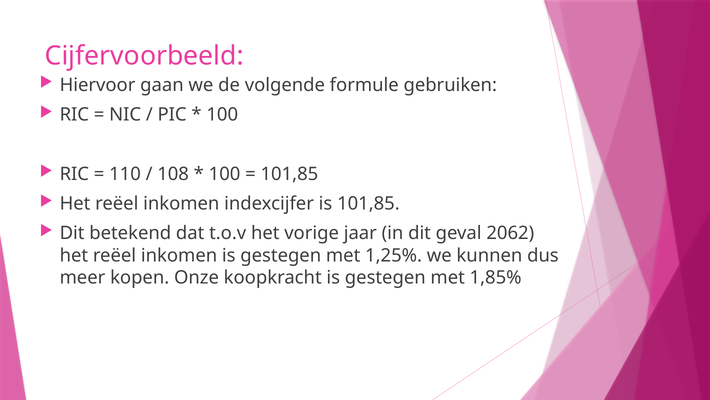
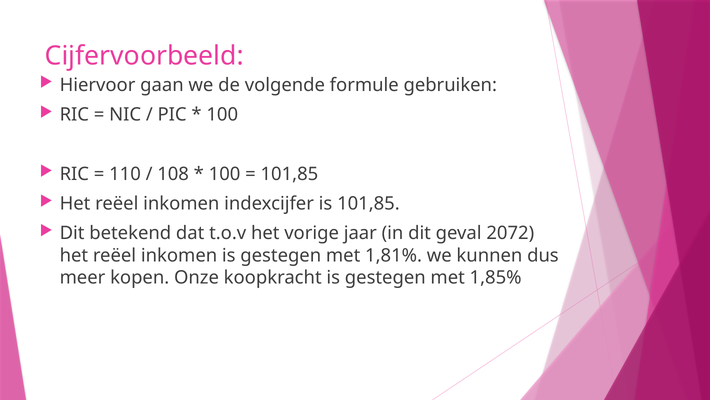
2062: 2062 -> 2072
1,25%: 1,25% -> 1,81%
